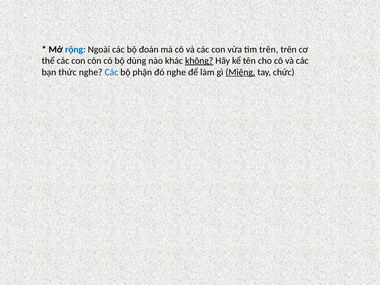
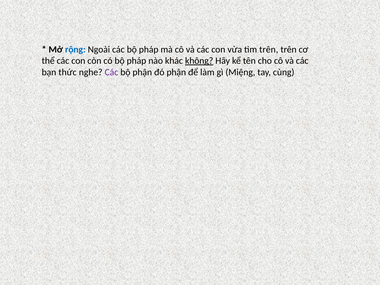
các bộ đoán: đoán -> pháp
có bộ dùng: dùng -> pháp
Các at (111, 72) colour: blue -> purple
đó nghe: nghe -> phận
Miệng underline: present -> none
chức: chức -> cùng
